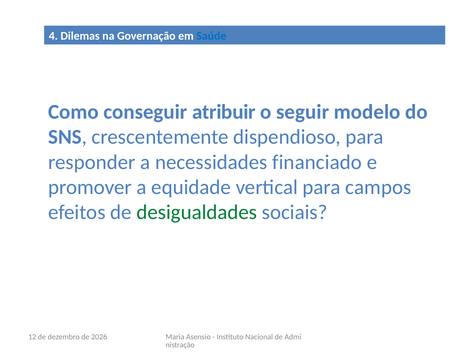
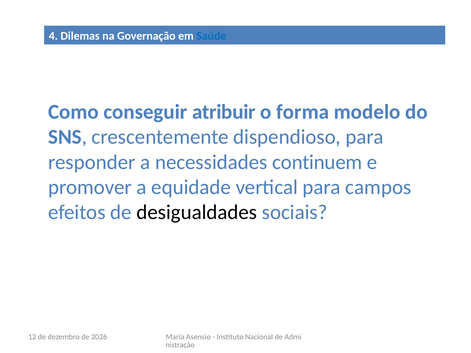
seguir: seguir -> forma
financiado: financiado -> continuem
desigualdades colour: green -> black
